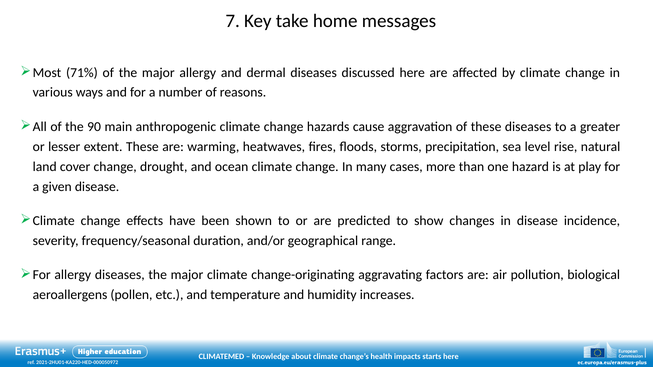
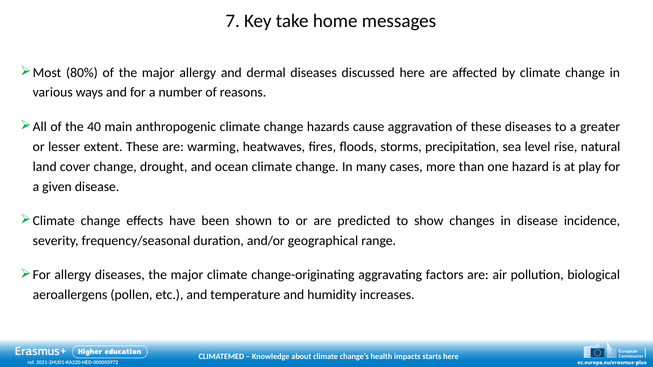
71%: 71% -> 80%
90: 90 -> 40
